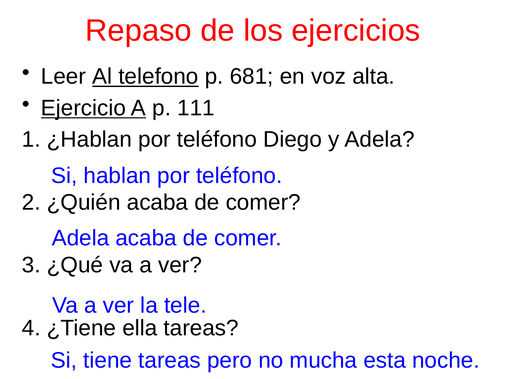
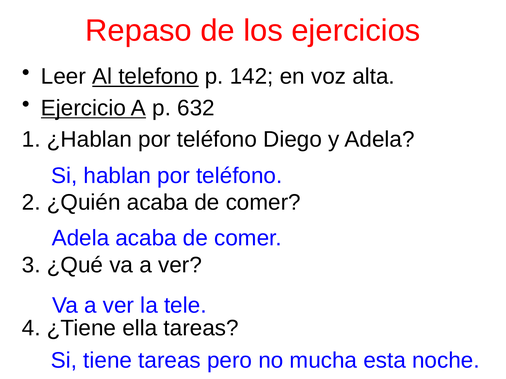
681: 681 -> 142
111: 111 -> 632
